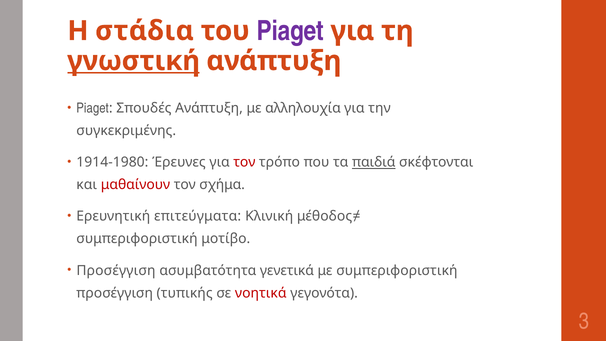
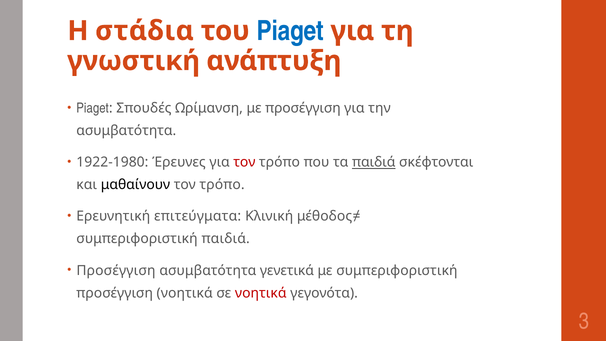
Piaget at (290, 31) colour: purple -> blue
γνωστική underline: present -> none
Σπουδές Ανάπτυξη: Ανάπτυξη -> Ωρίμανση
με αλληλουχία: αλληλουχία -> προσέγγιση
συγκεκριμένης at (126, 131): συγκεκριμένης -> ασυμβατότητα
1914-1980: 1914-1980 -> 1922-1980
μαθαίνουν colour: red -> black
σχήμα at (222, 185): σχήμα -> τρόπο
συμπεριφοριστική μοτίβο: μοτίβο -> παιδιά
προσέγγιση τυπικής: τυπικής -> νοητικά
